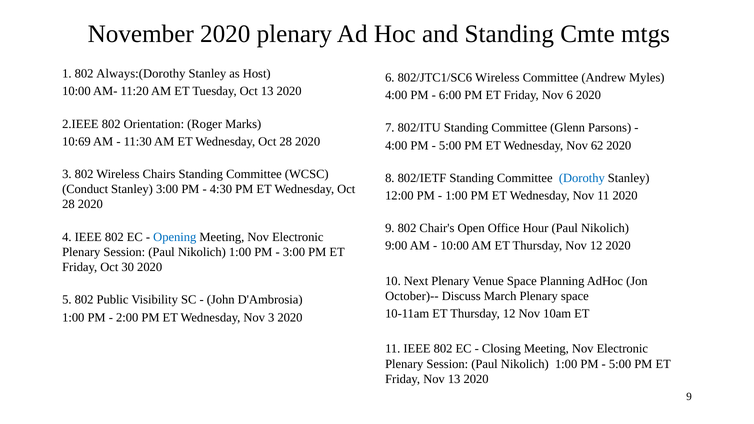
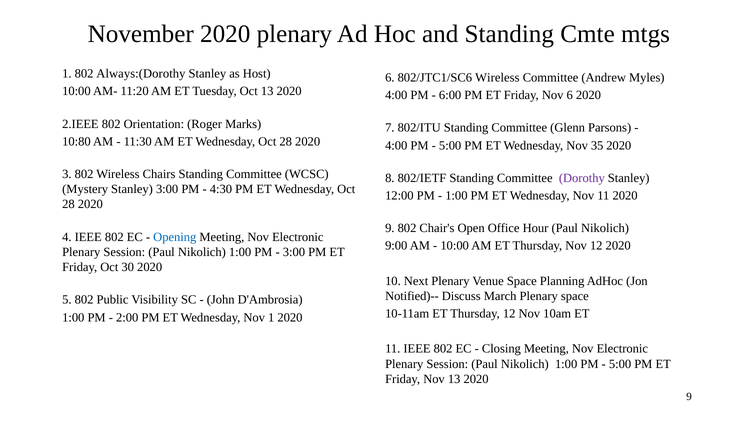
10:69: 10:69 -> 10:80
62: 62 -> 35
Dorothy colour: blue -> purple
Conduct: Conduct -> Mystery
October)--: October)-- -> Notified)--
Nov 3: 3 -> 1
